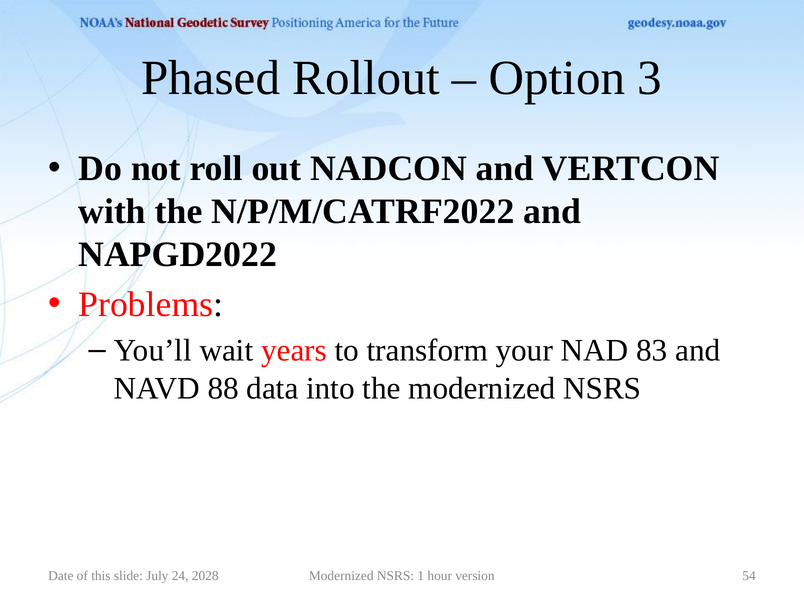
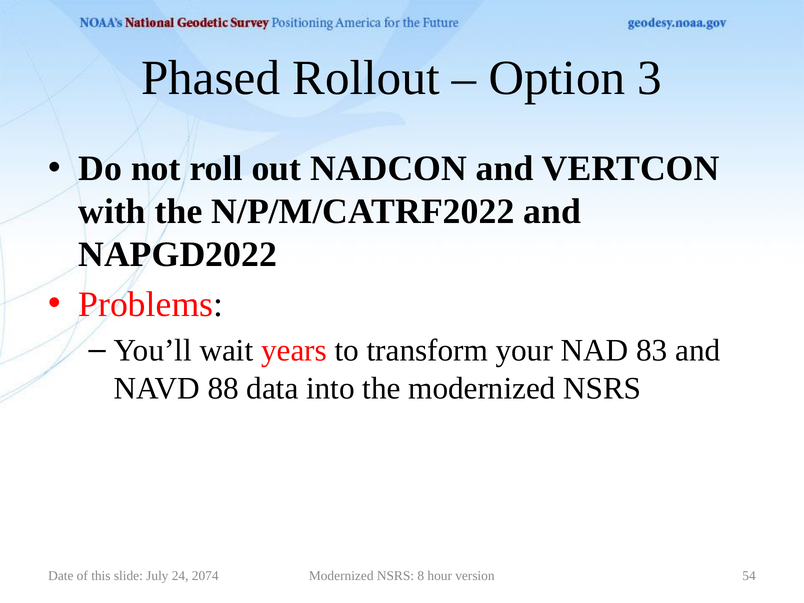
2028: 2028 -> 2074
1: 1 -> 8
